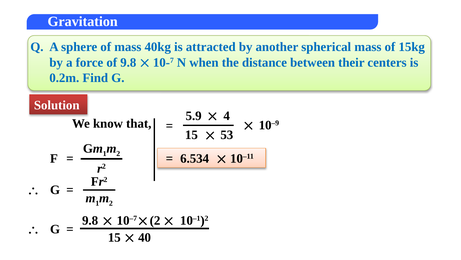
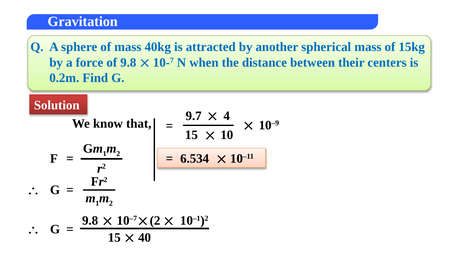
5.9: 5.9 -> 9.7
53: 53 -> 10
